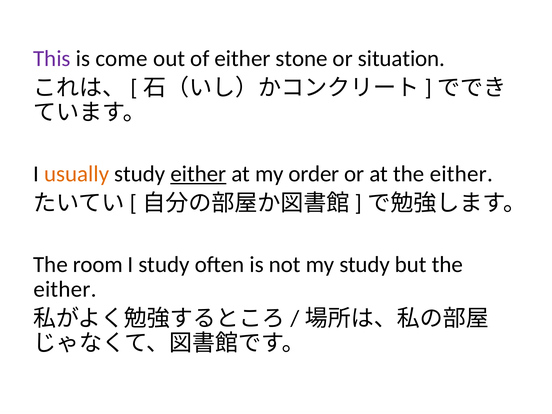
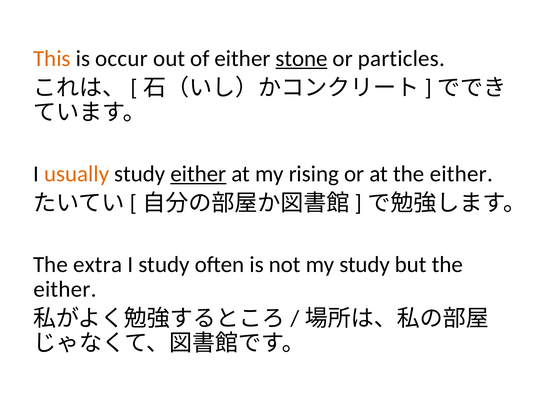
This colour: purple -> orange
come: come -> occur
stone underline: none -> present
situation: situation -> particles
order: order -> rising
room: room -> extra
